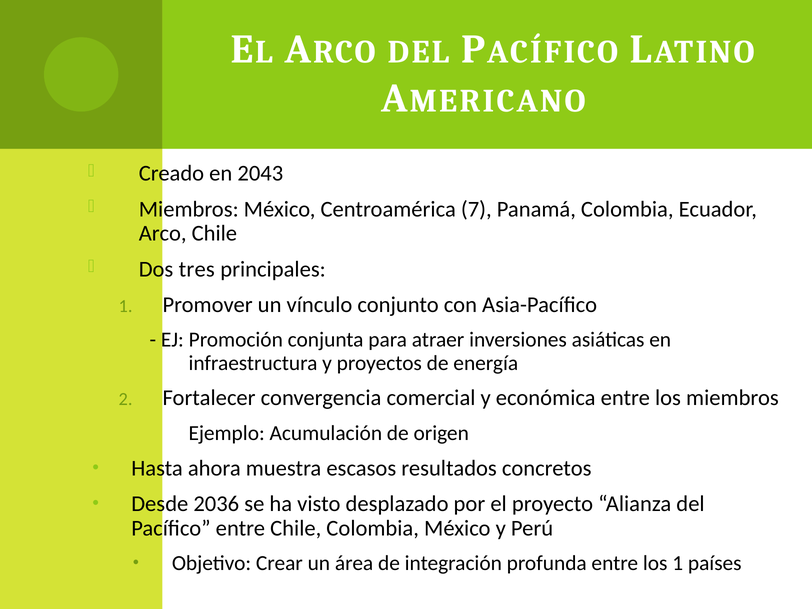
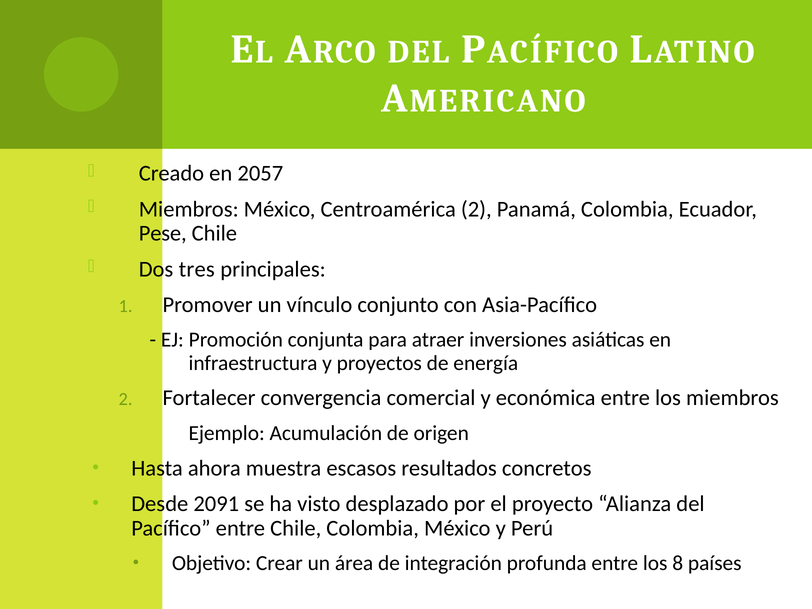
2043: 2043 -> 2057
Centroamérica 7: 7 -> 2
Arco: Arco -> Pese
2036: 2036 -> 2091
los 1: 1 -> 8
